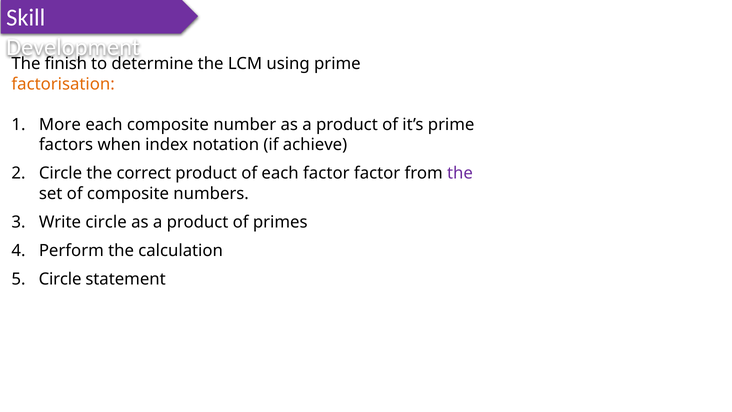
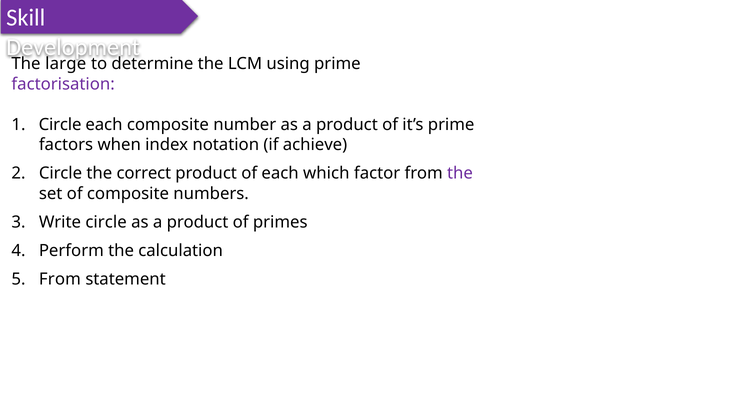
finish: finish -> large
factorisation colour: orange -> purple
More at (60, 125): More -> Circle
each factor: factor -> which
Circle at (60, 279): Circle -> From
